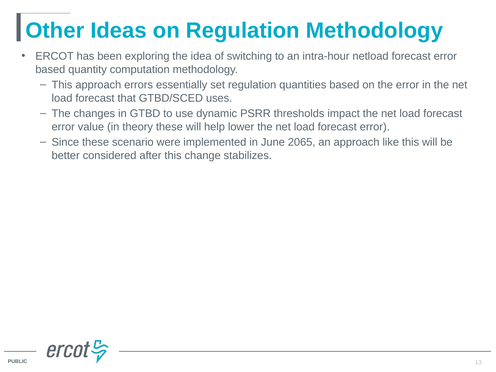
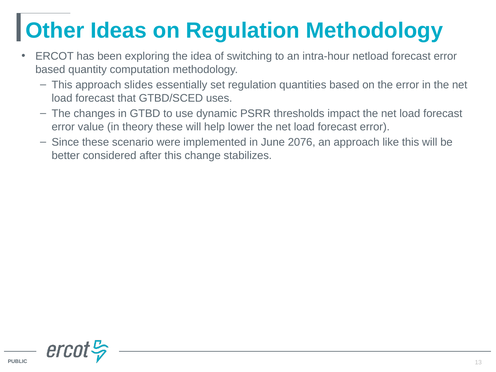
errors: errors -> slides
2065: 2065 -> 2076
